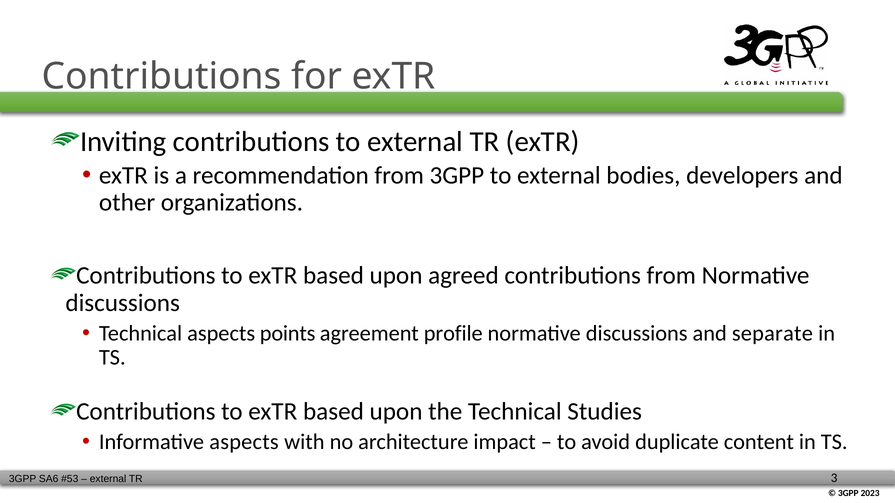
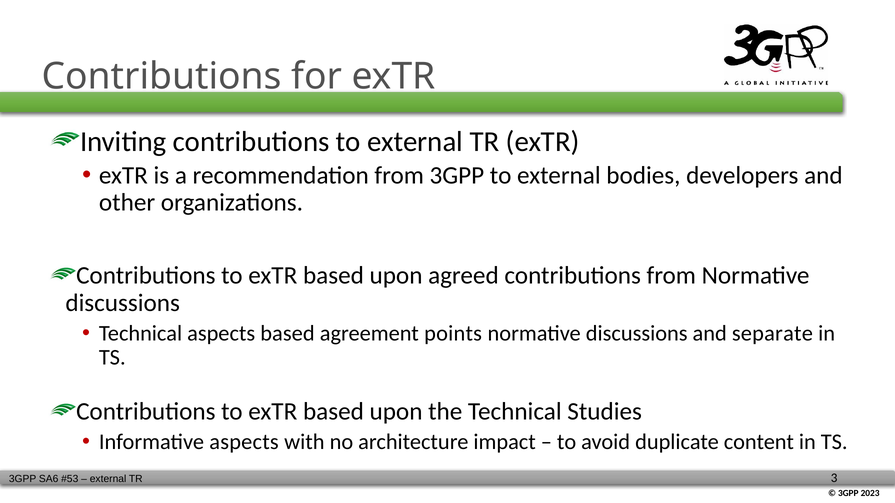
aspects points: points -> based
profile: profile -> points
